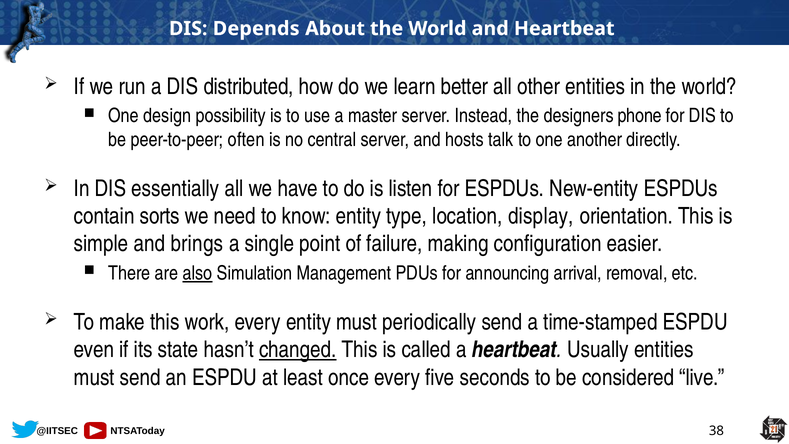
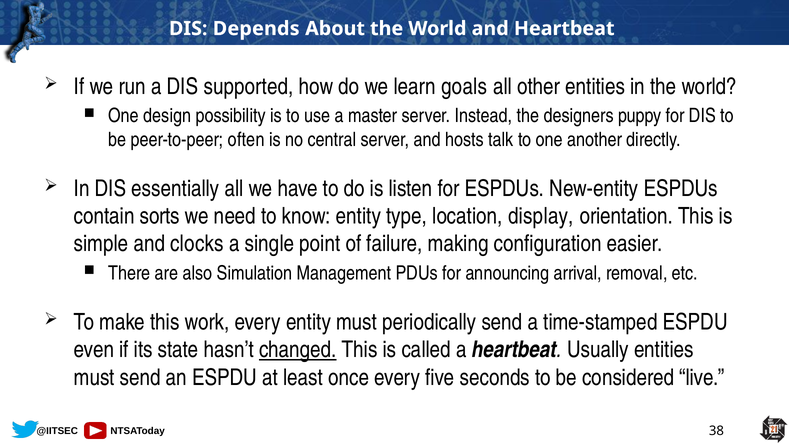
distributed: distributed -> supported
better: better -> goals
phone: phone -> puppy
brings: brings -> clocks
also underline: present -> none
